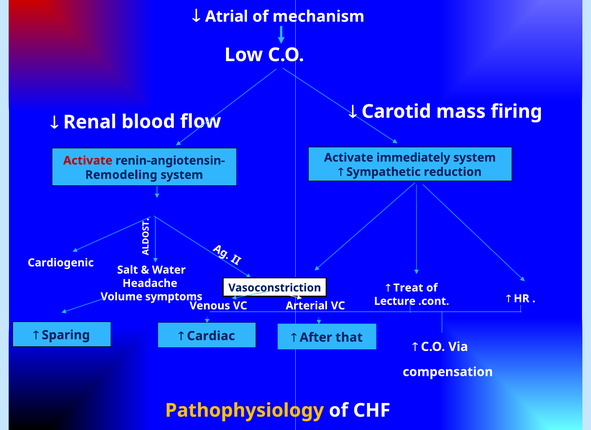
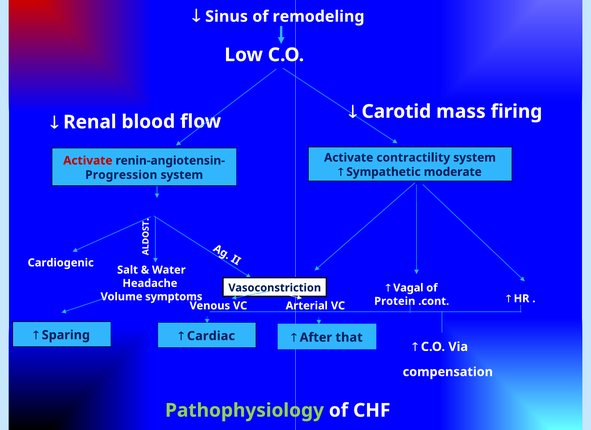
Atrial: Atrial -> Sinus
mechanism: mechanism -> remodeling
immediately: immediately -> contractility
reduction: reduction -> moderate
Remodeling: Remodeling -> Progression
Treat: Treat -> Vagal
Lecture: Lecture -> Protein
Pathophysiology colour: yellow -> light green
